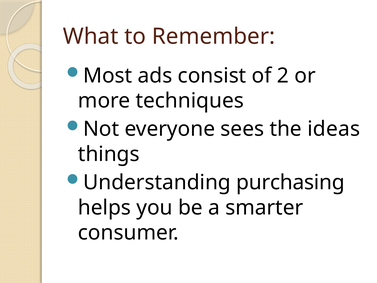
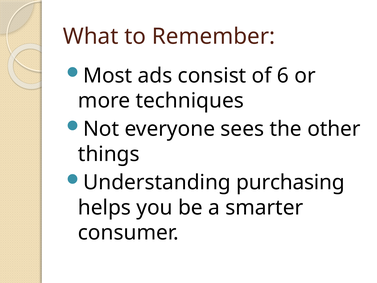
2: 2 -> 6
ideas: ideas -> other
